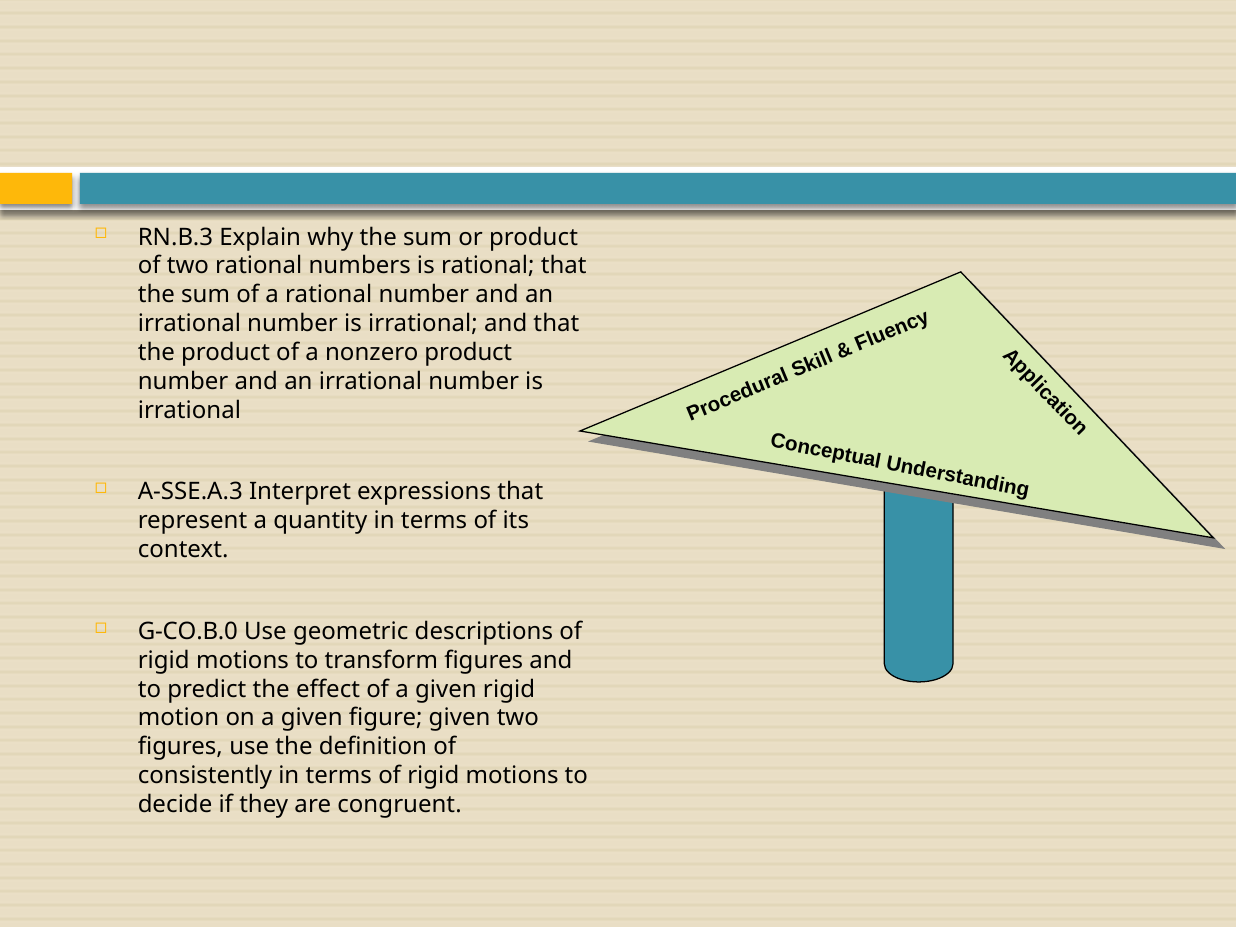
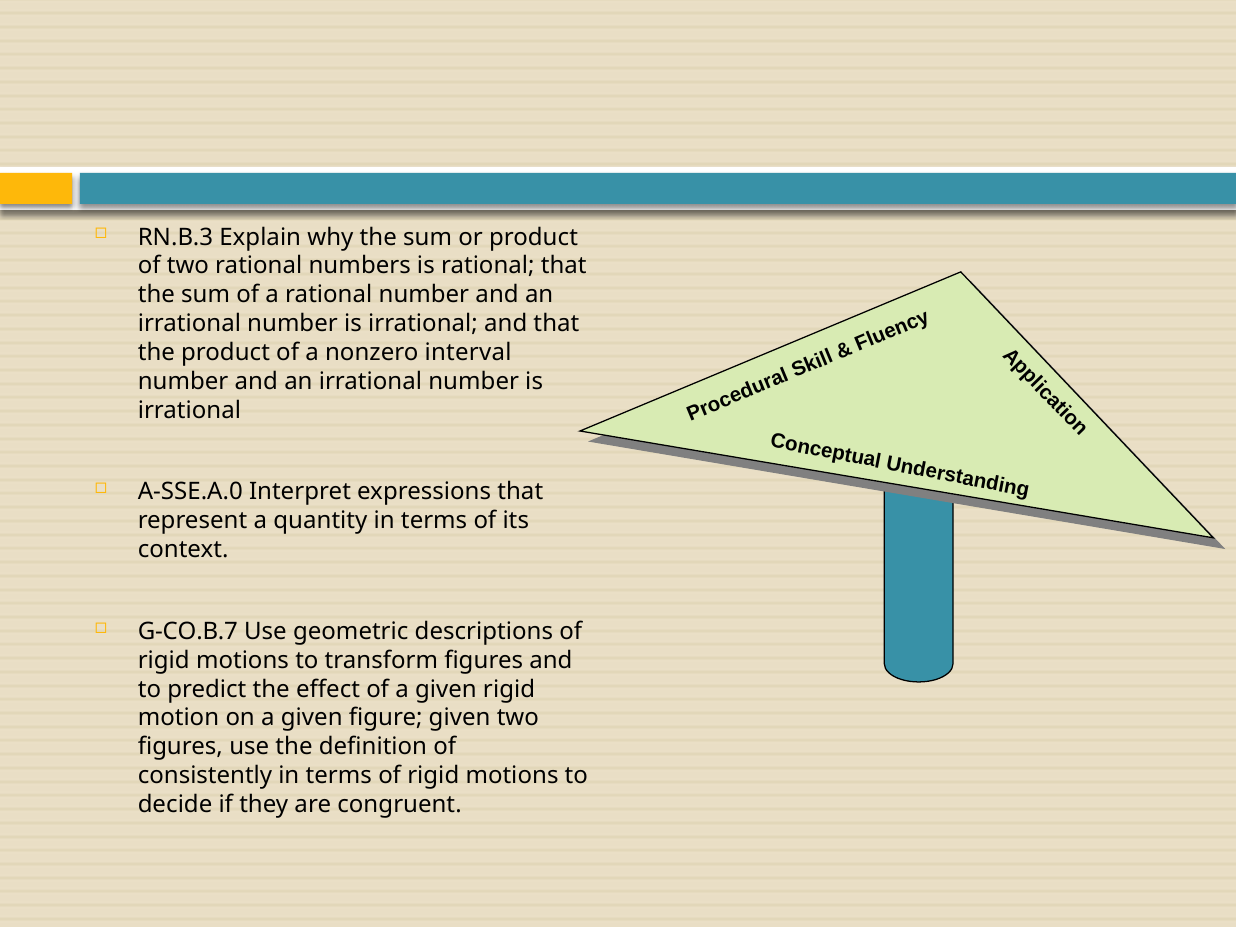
nonzero product: product -> interval
A-SSE.A.3: A-SSE.A.3 -> A-SSE.A.0
G-CO.B.0: G-CO.B.0 -> G-CO.B.7
